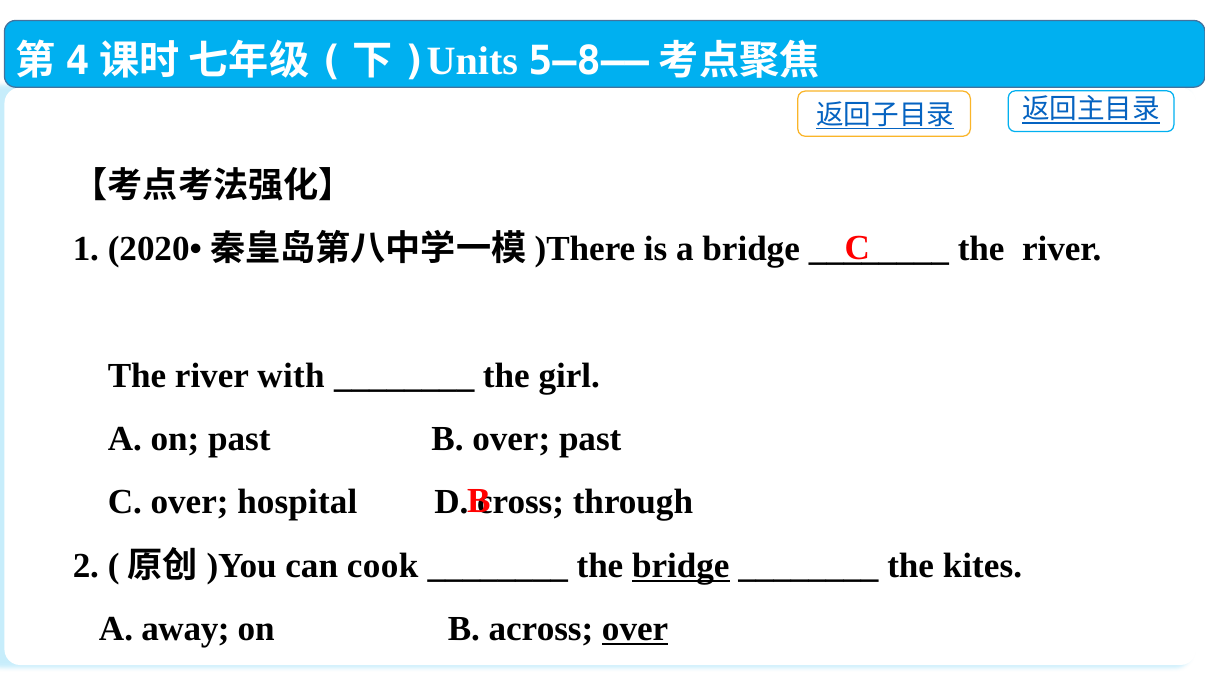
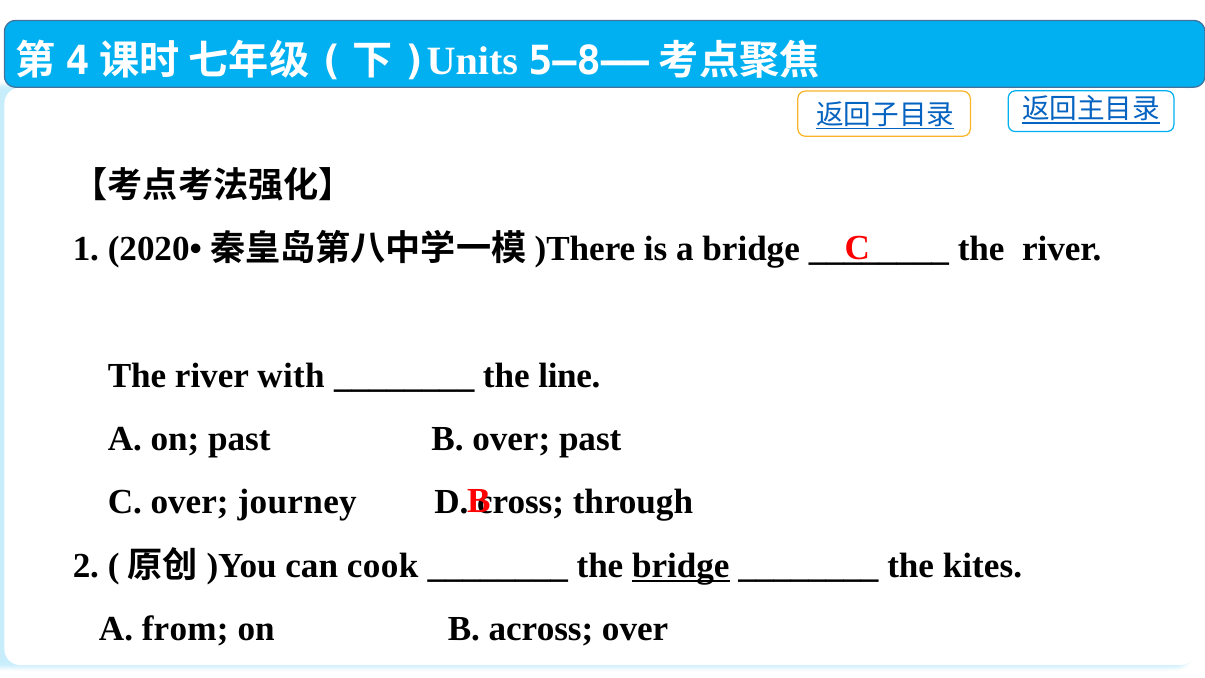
girl: girl -> line
hospital: hospital -> journey
away: away -> from
over at (635, 629) underline: present -> none
